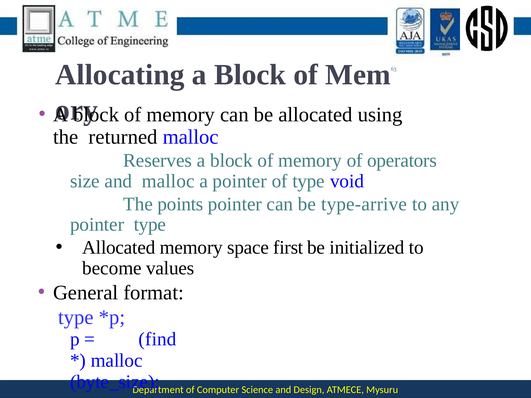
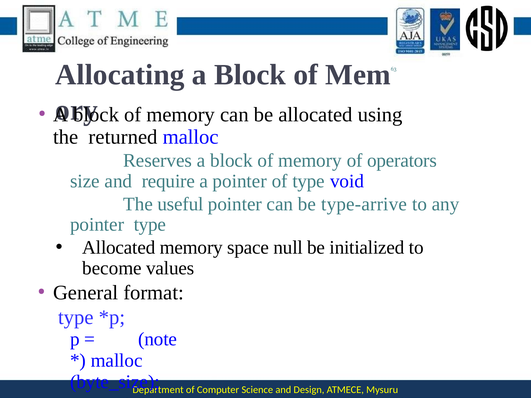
and malloc: malloc -> require
points: points -> useful
first: first -> null
find: find -> note
